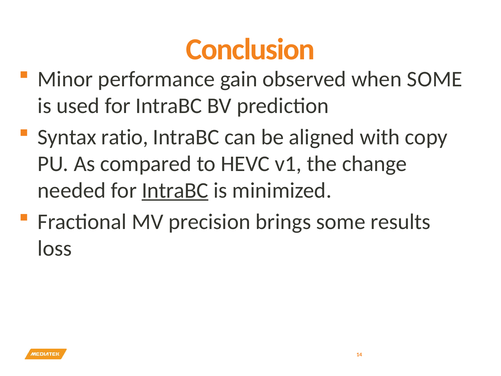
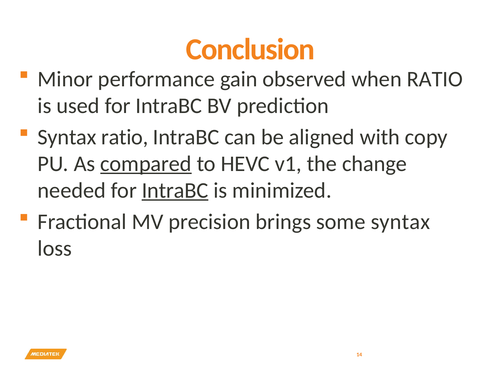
when SOME: SOME -> RATIO
compared underline: none -> present
some results: results -> syntax
